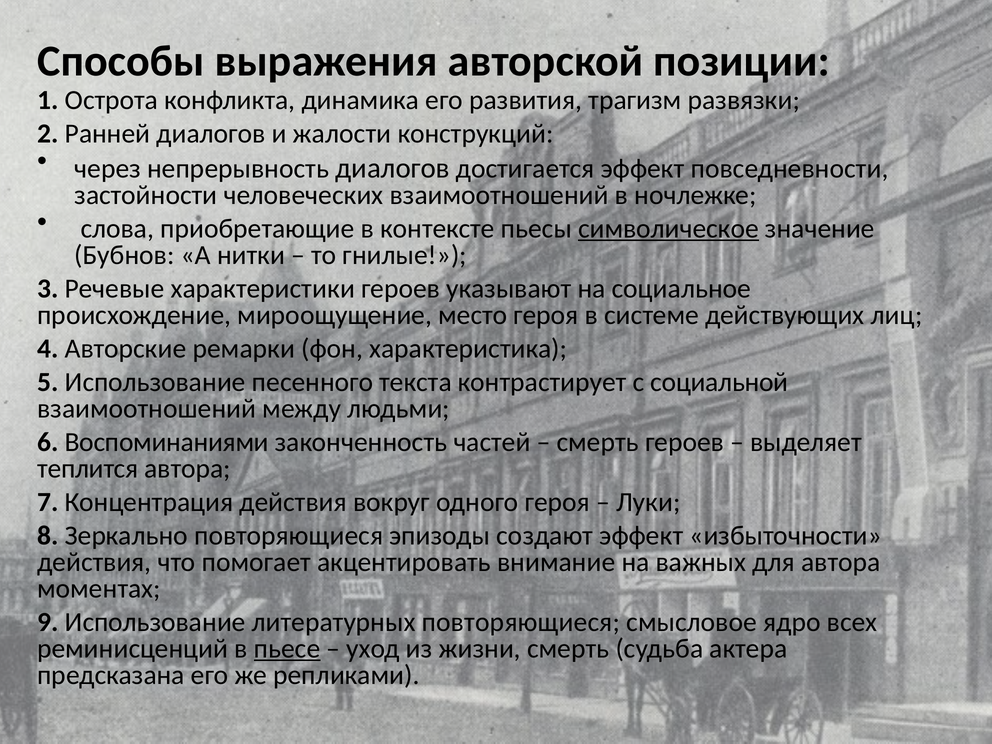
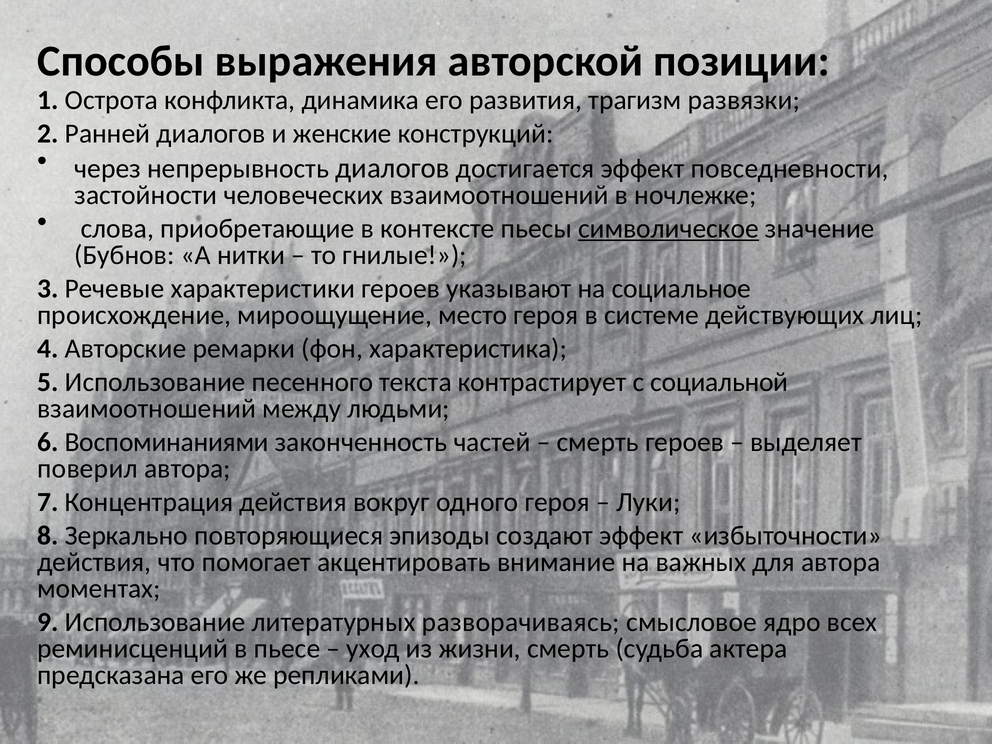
жалости: жалости -> женские
теплится: теплится -> поверил
литературных повторяющиеся: повторяющиеся -> разворачиваясь
пьесе underline: present -> none
